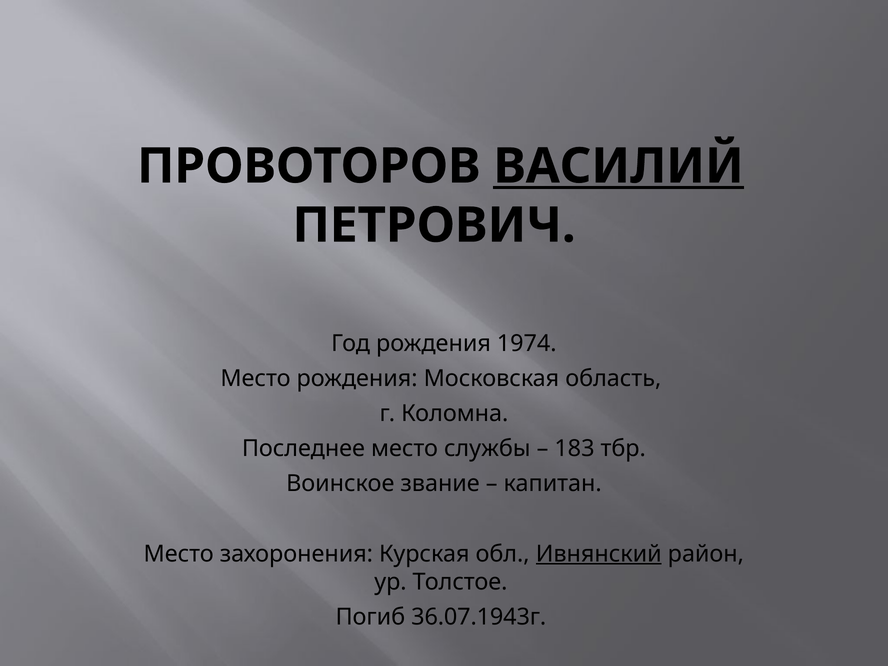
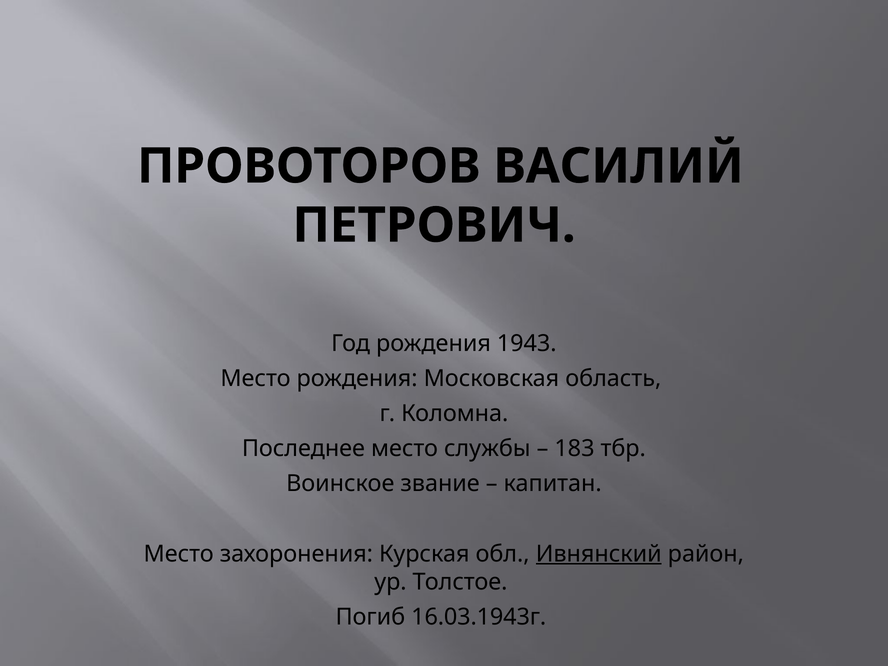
ВАСИЛИЙ underline: present -> none
1974: 1974 -> 1943
36.07.1943г: 36.07.1943г -> 16.03.1943г
